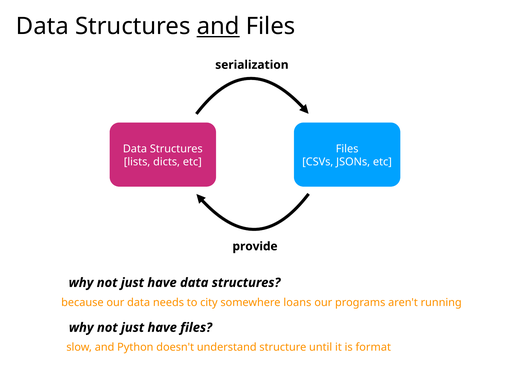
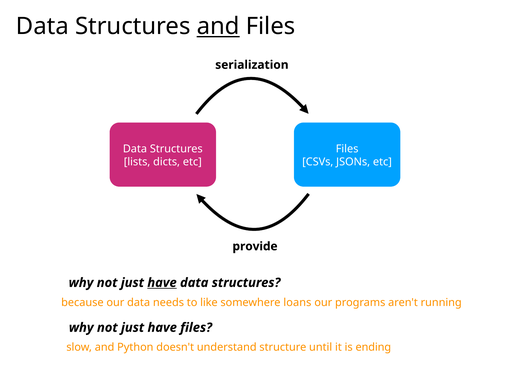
have at (162, 282) underline: none -> present
city: city -> like
format: format -> ending
